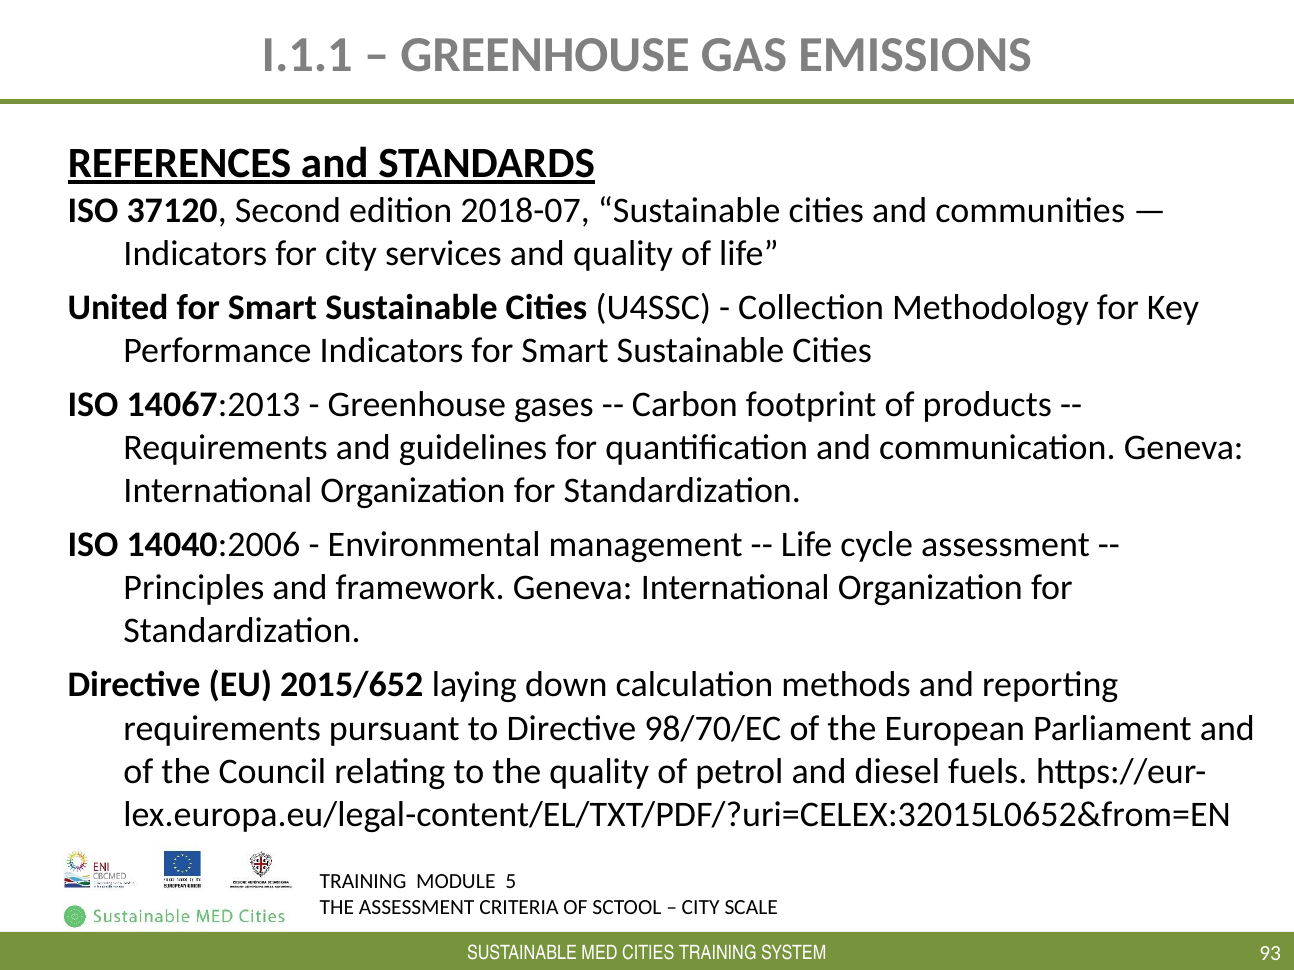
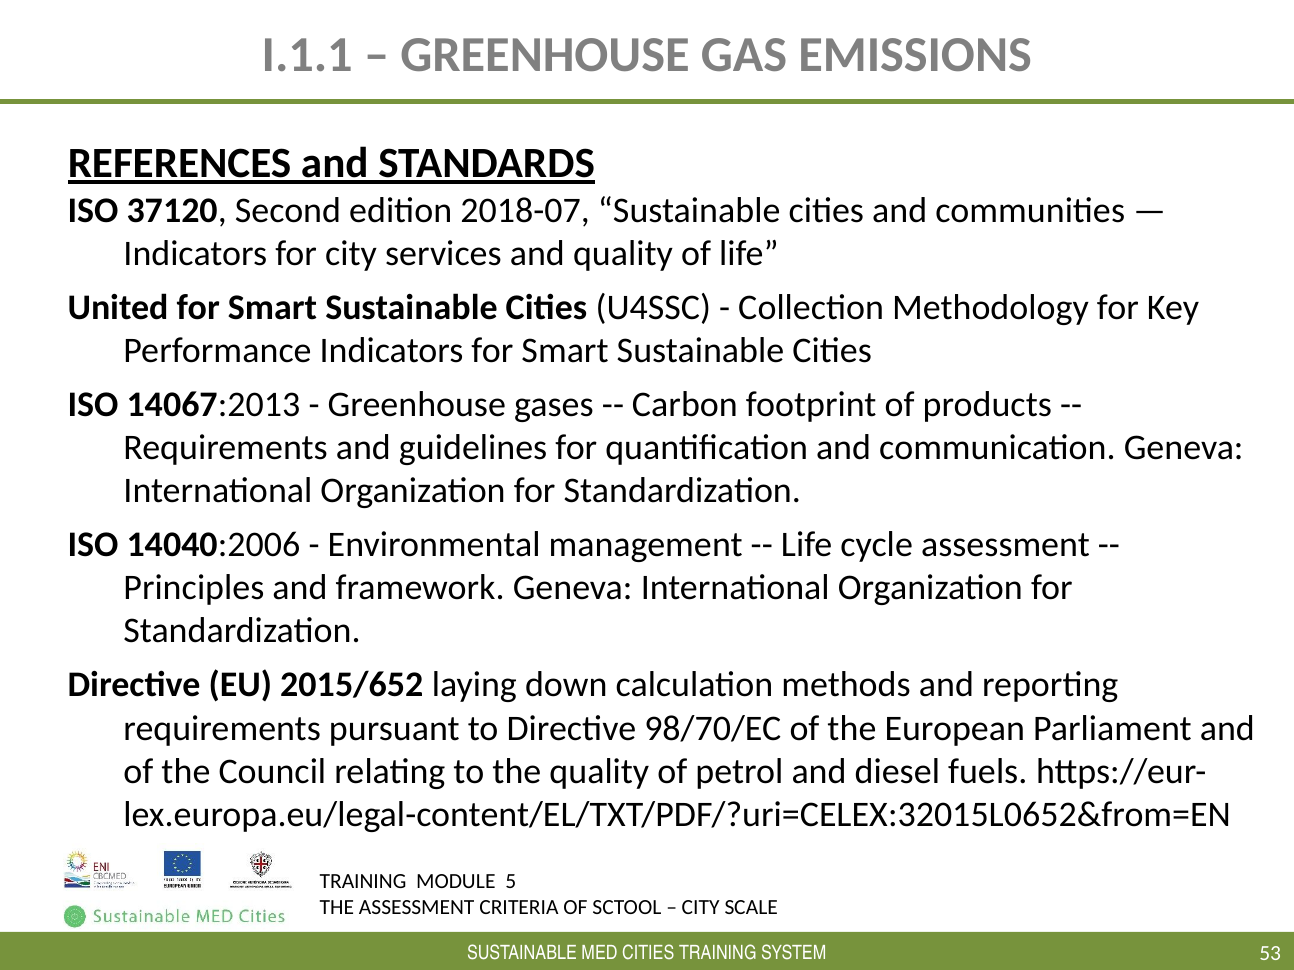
93: 93 -> 53
